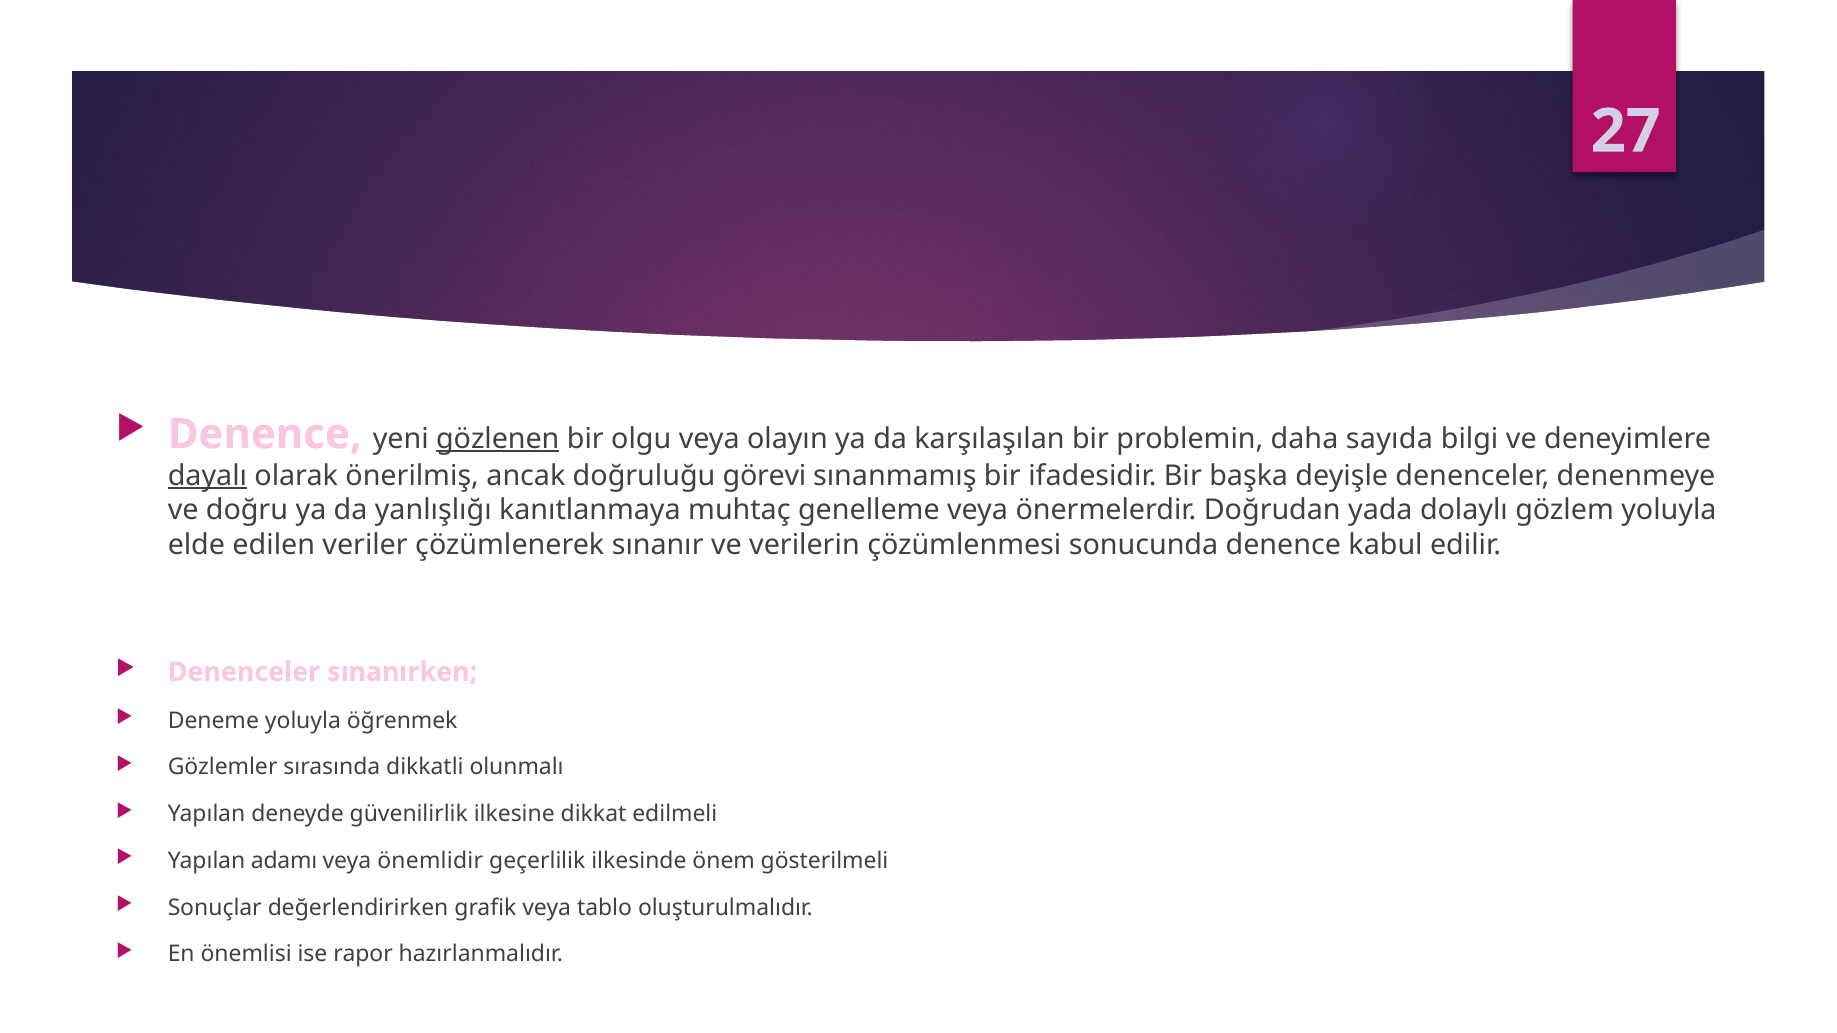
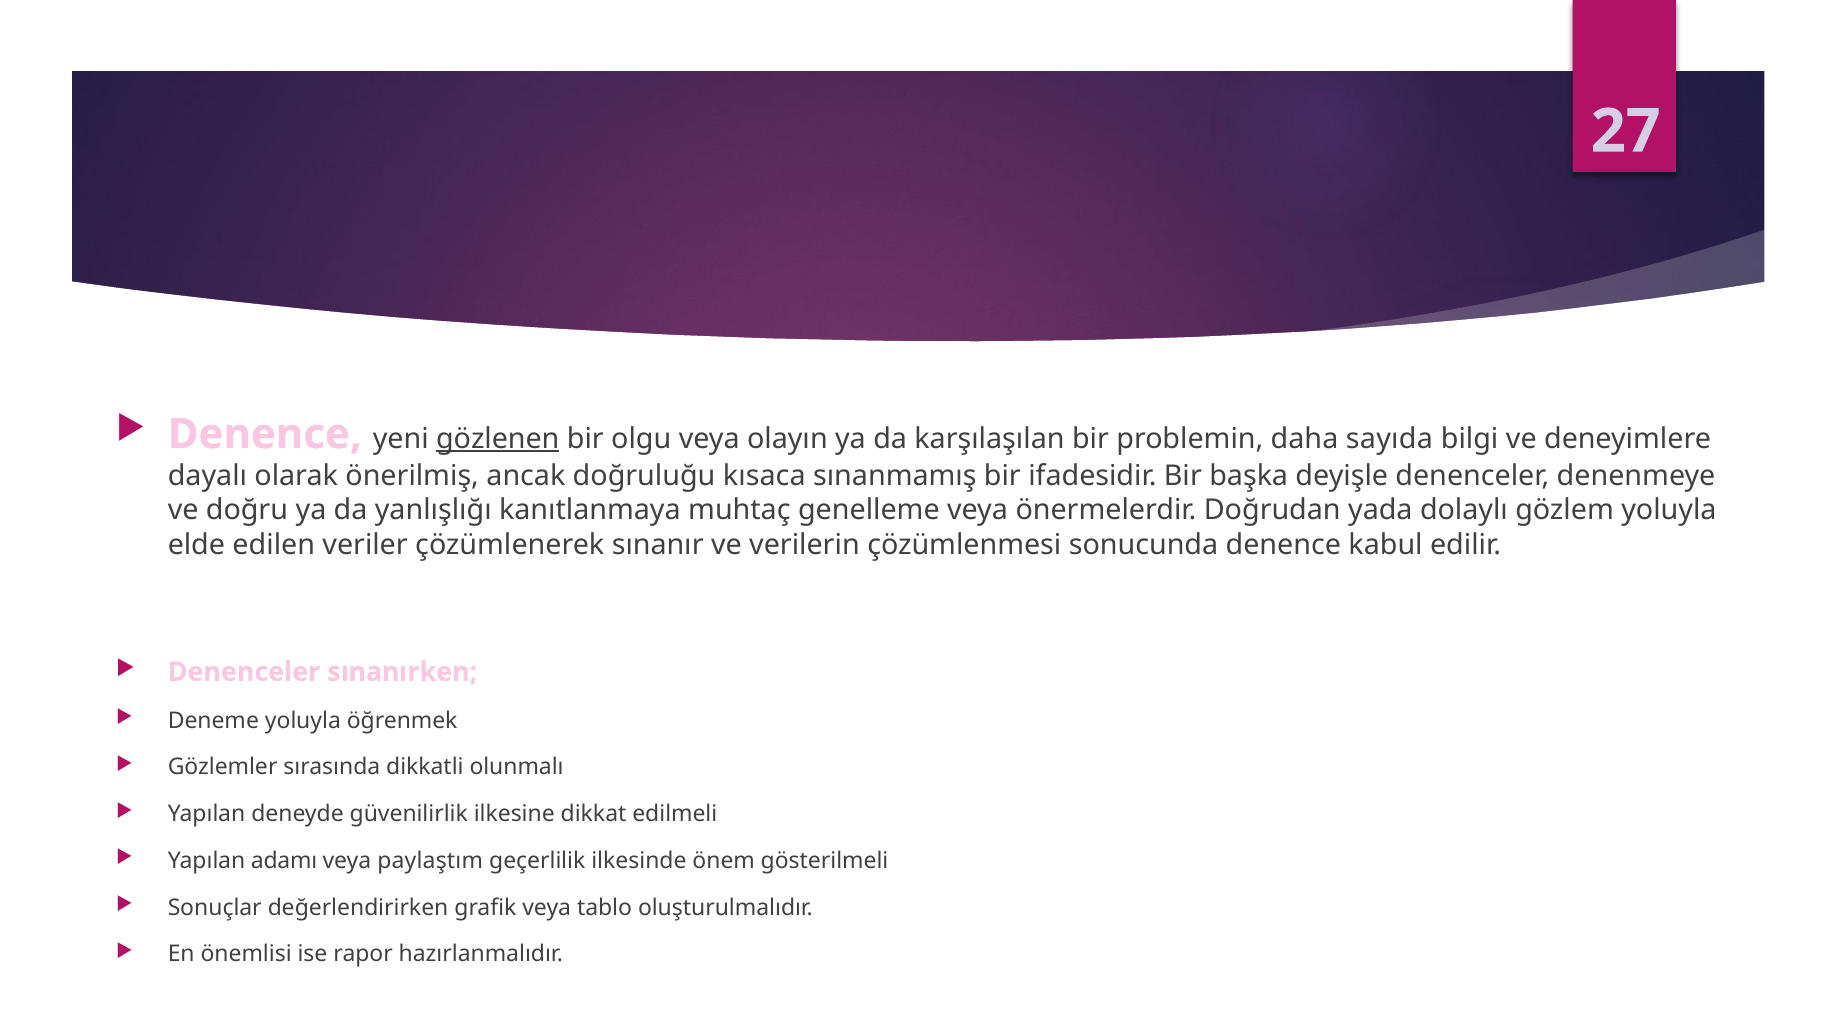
dayalı underline: present -> none
görevi: görevi -> kısaca
önemlidir: önemlidir -> paylaştım
